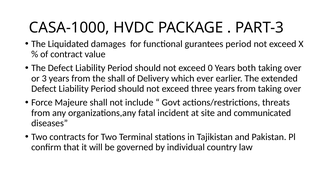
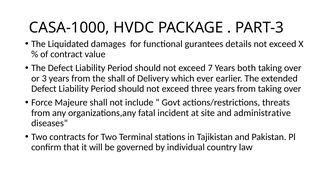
gurantees period: period -> details
0: 0 -> 7
communicated: communicated -> administrative
